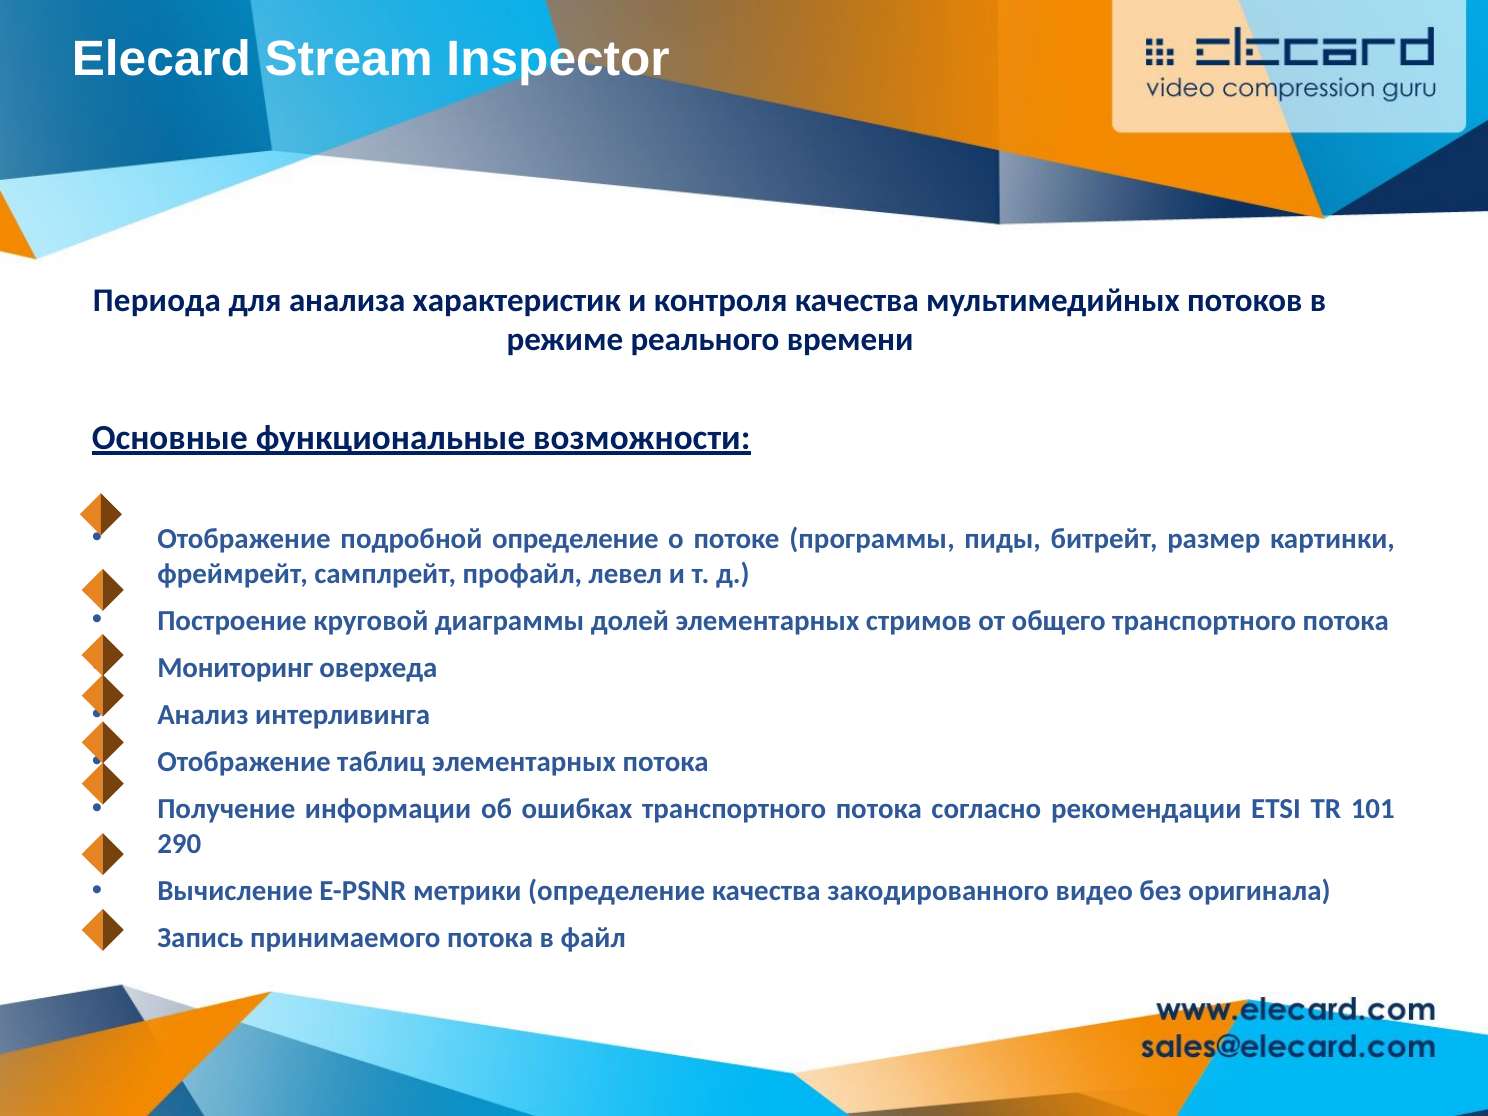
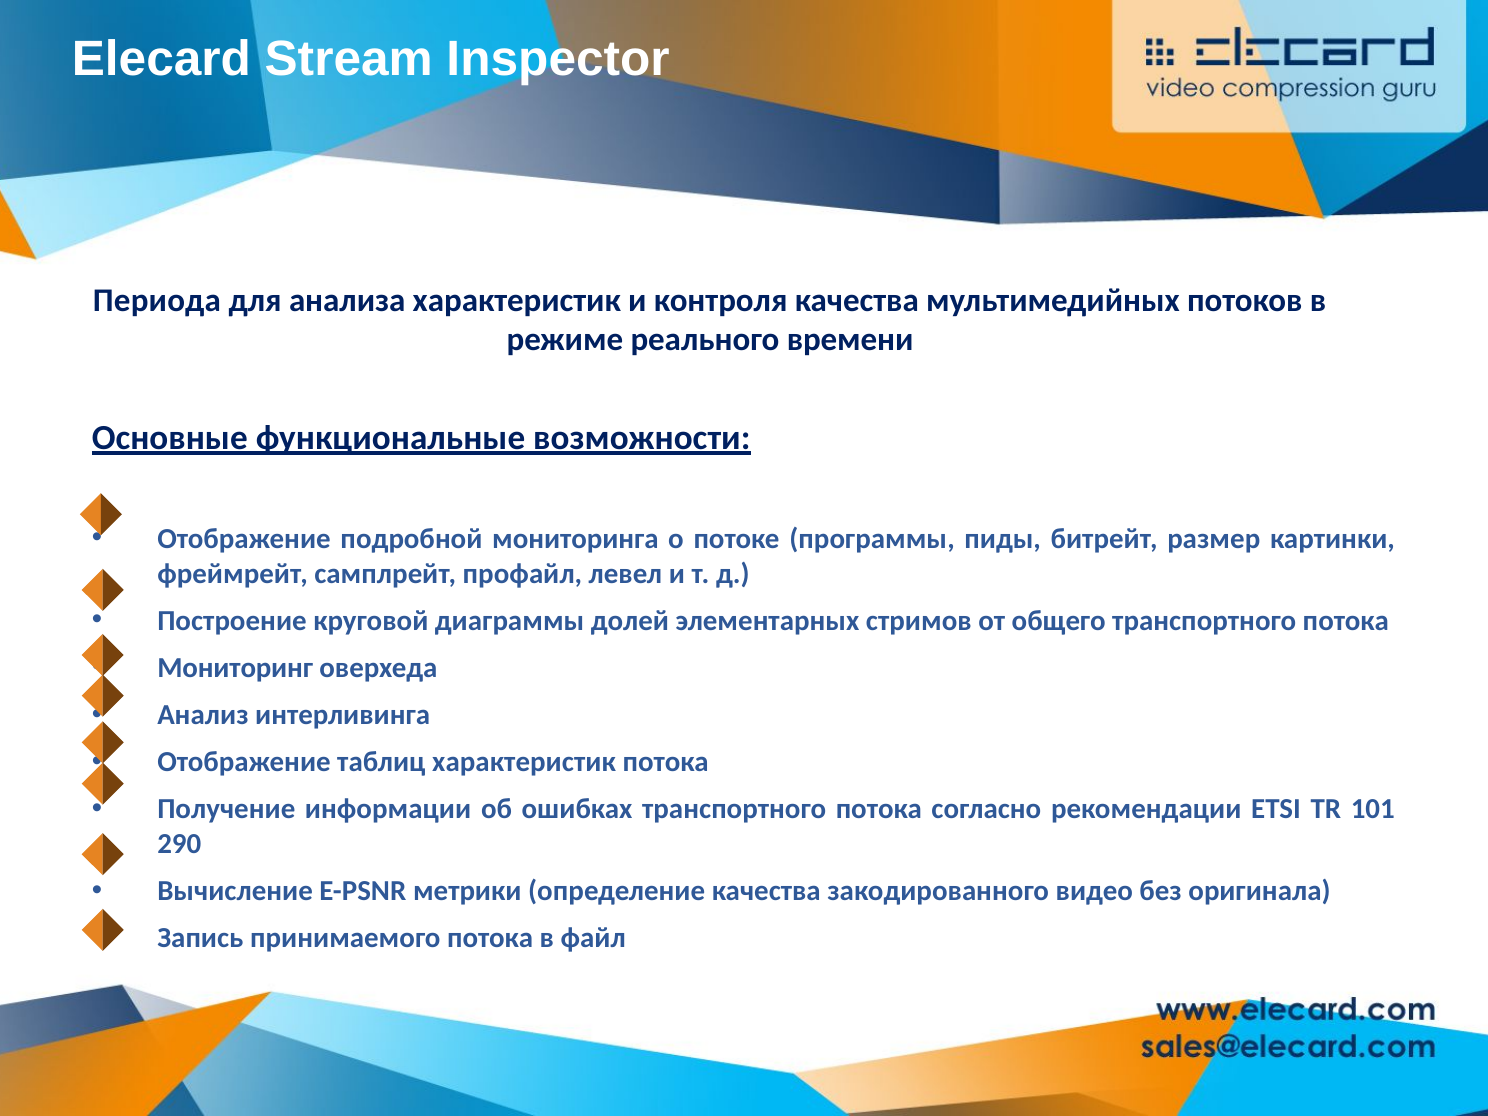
подробной определение: определение -> мониторинга
таблиц элементарных: элементарных -> характеристик
